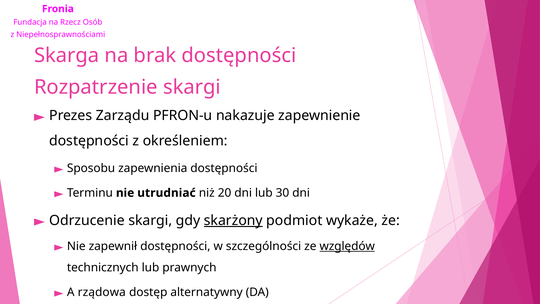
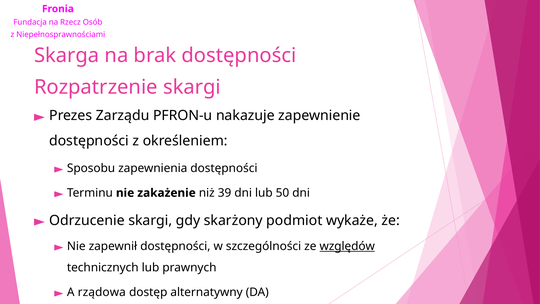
utrudniać: utrudniać -> zakażenie
20: 20 -> 39
30: 30 -> 50
skarżony underline: present -> none
